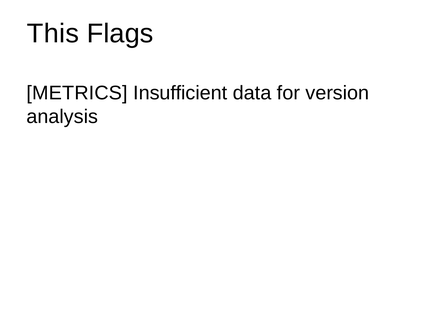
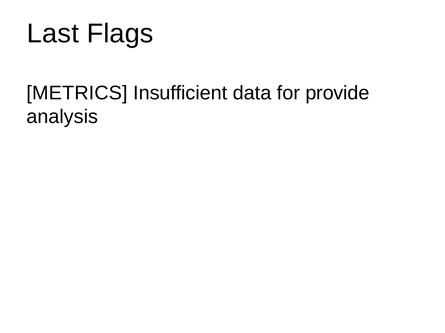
This: This -> Last
version: version -> provide
